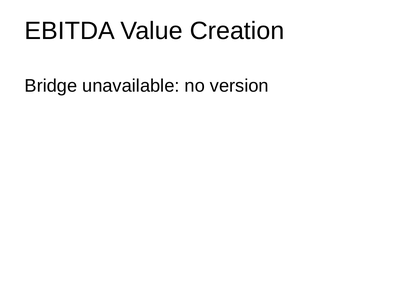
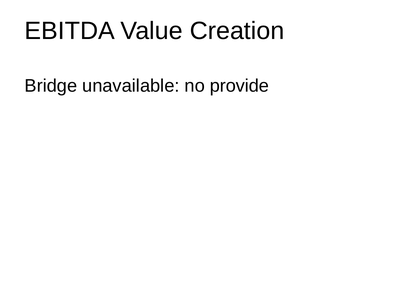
version: version -> provide
